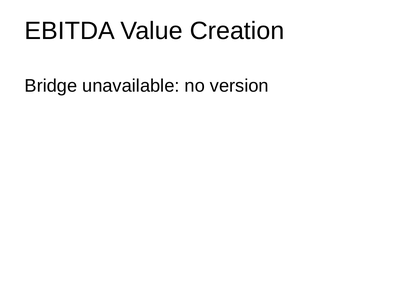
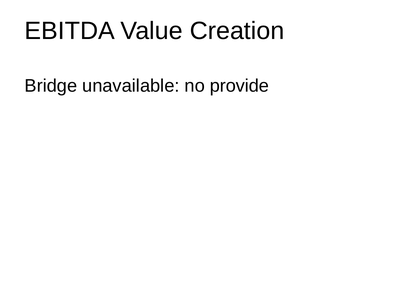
version: version -> provide
